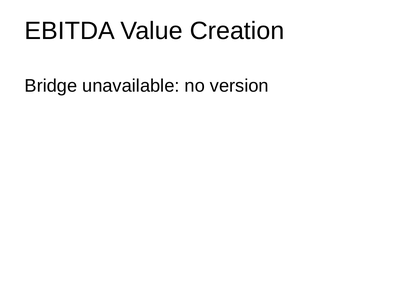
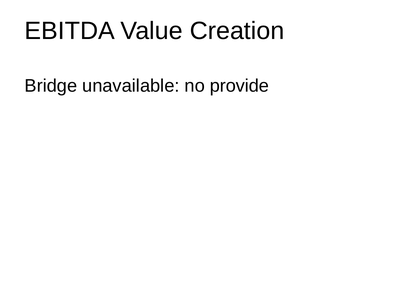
version: version -> provide
